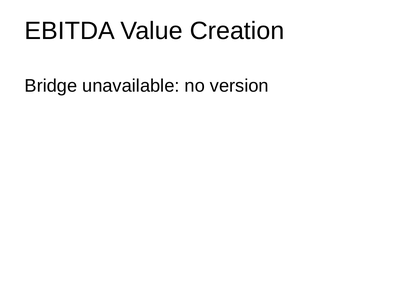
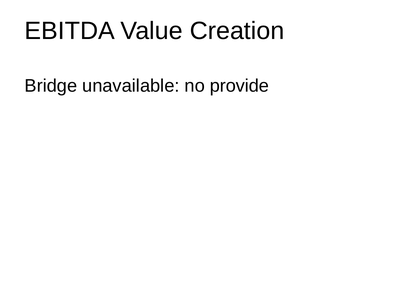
version: version -> provide
